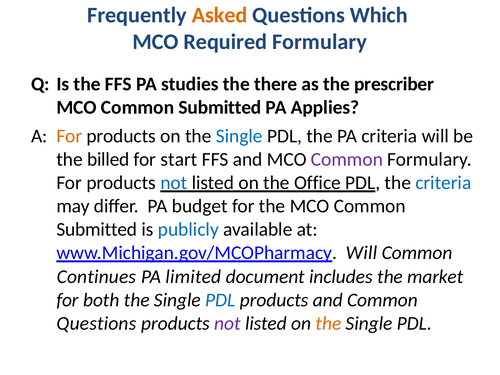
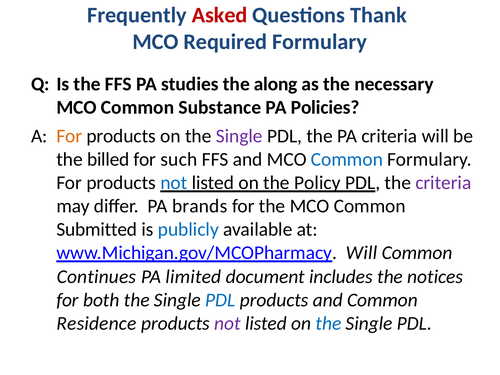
Asked colour: orange -> red
Which: Which -> Thank
there: there -> along
prescriber: prescriber -> necessary
Submitted at (220, 107): Submitted -> Substance
Applies: Applies -> Policies
Single at (239, 136) colour: blue -> purple
start: start -> such
Common at (347, 160) colour: purple -> blue
Office: Office -> Policy
criteria at (443, 183) colour: blue -> purple
budget: budget -> brands
market: market -> notices
Questions at (96, 323): Questions -> Residence
the at (328, 323) colour: orange -> blue
